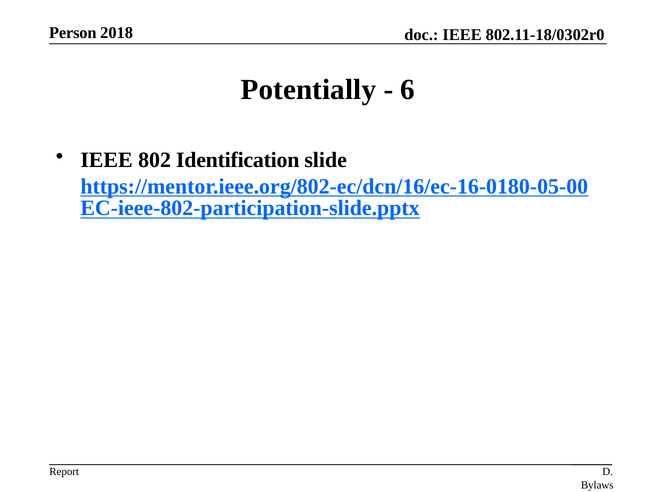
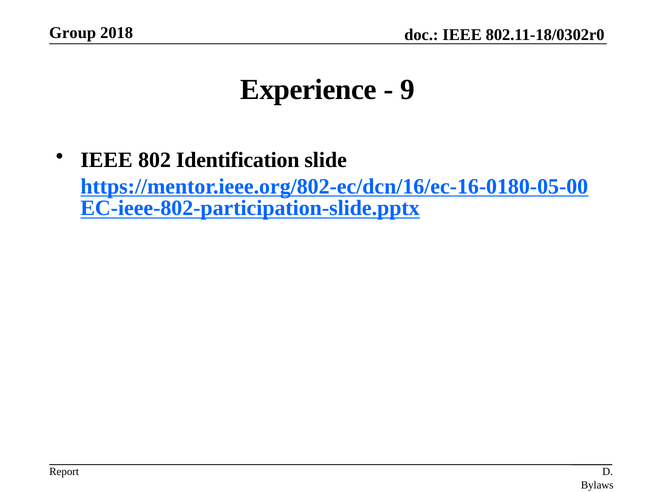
Person: Person -> Group
Potentially: Potentially -> Experience
6: 6 -> 9
